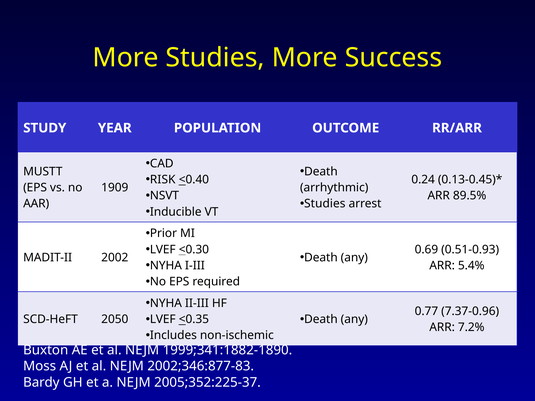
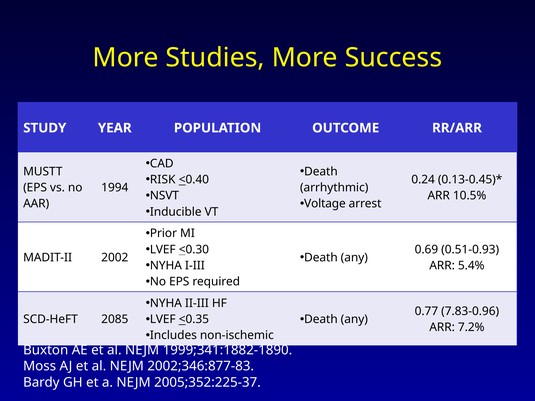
1909: 1909 -> 1994
89.5%: 89.5% -> 10.5%
Studies at (325, 204): Studies -> Voltage
7.37-0.96: 7.37-0.96 -> 7.83-0.96
2050: 2050 -> 2085
